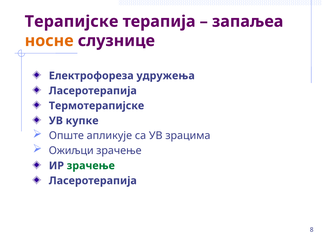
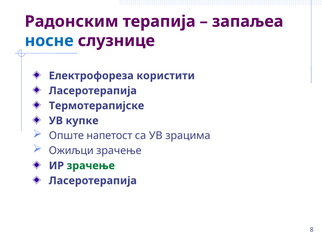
Терапијске: Терапијске -> Радонским
носне colour: orange -> blue
удружења: удружења -> користити
апликује: апликује -> напетост
